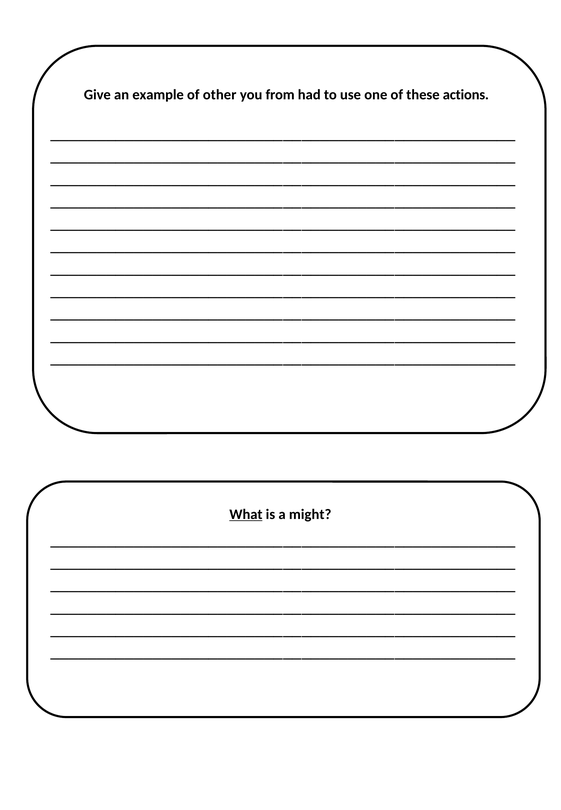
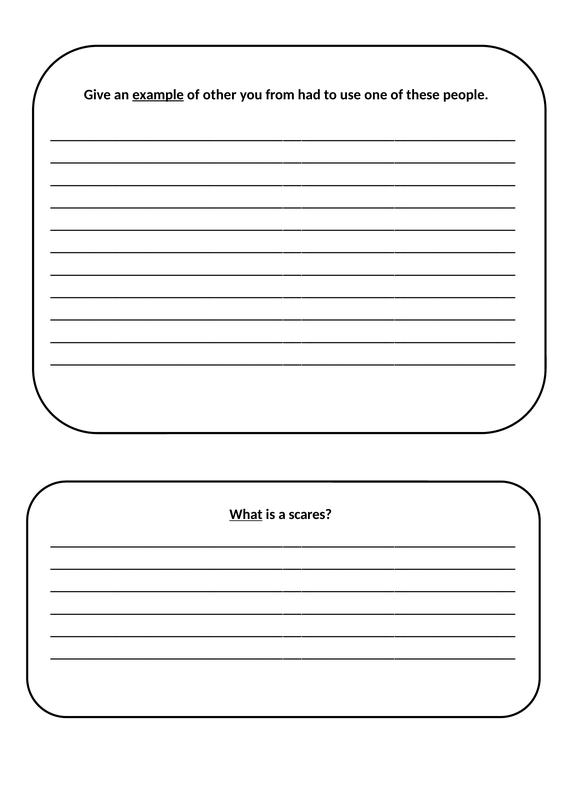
example underline: none -> present
actions: actions -> people
might: might -> scares
